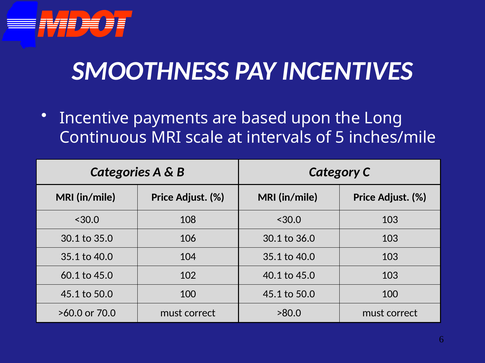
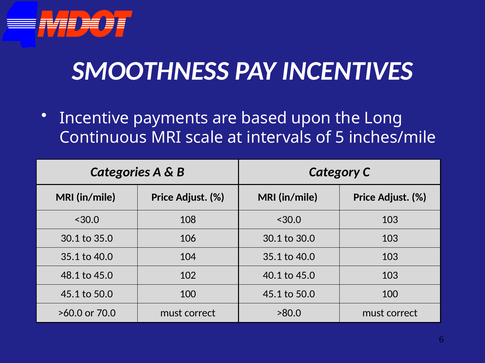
36.0: 36.0 -> 30.0
60.1: 60.1 -> 48.1
